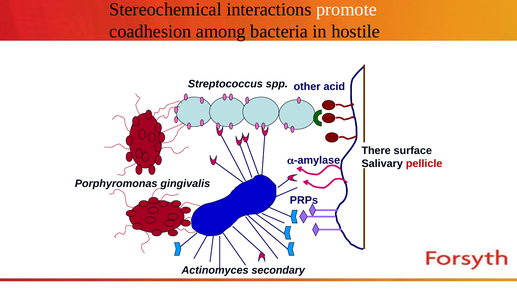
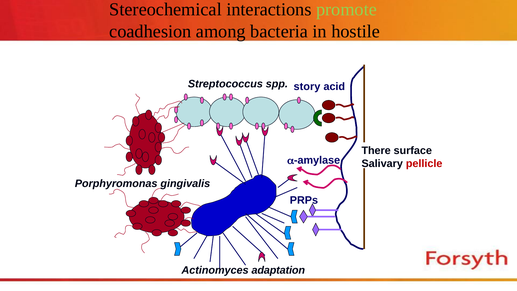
promote colour: white -> light green
other: other -> story
secondary: secondary -> adaptation
